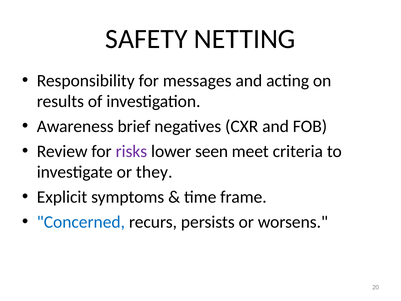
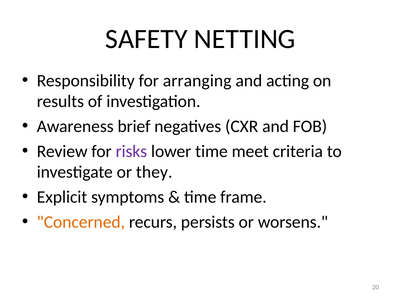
messages: messages -> arranging
lower seen: seen -> time
Concerned colour: blue -> orange
